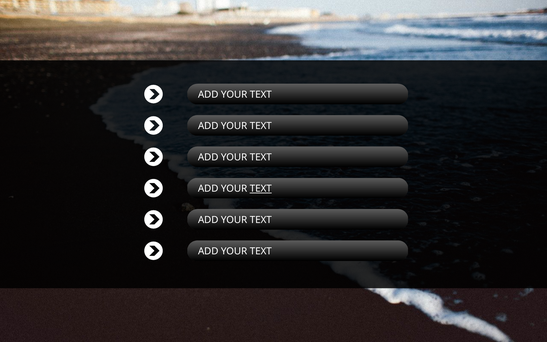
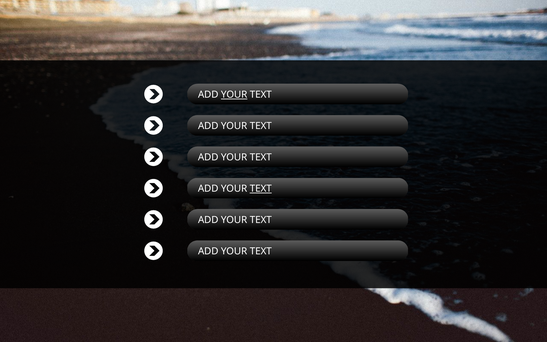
YOUR at (234, 95) underline: none -> present
